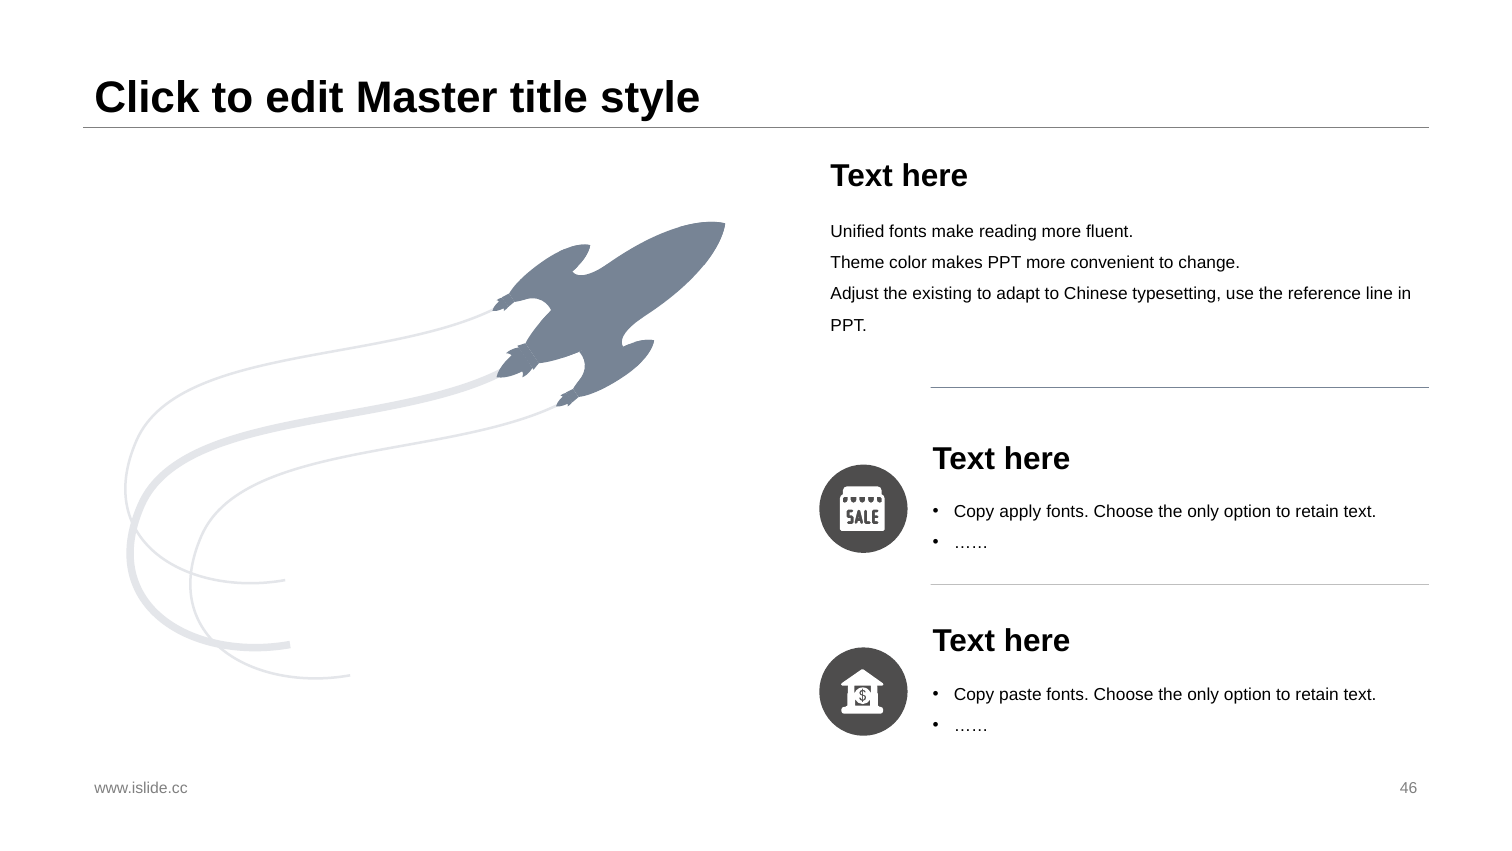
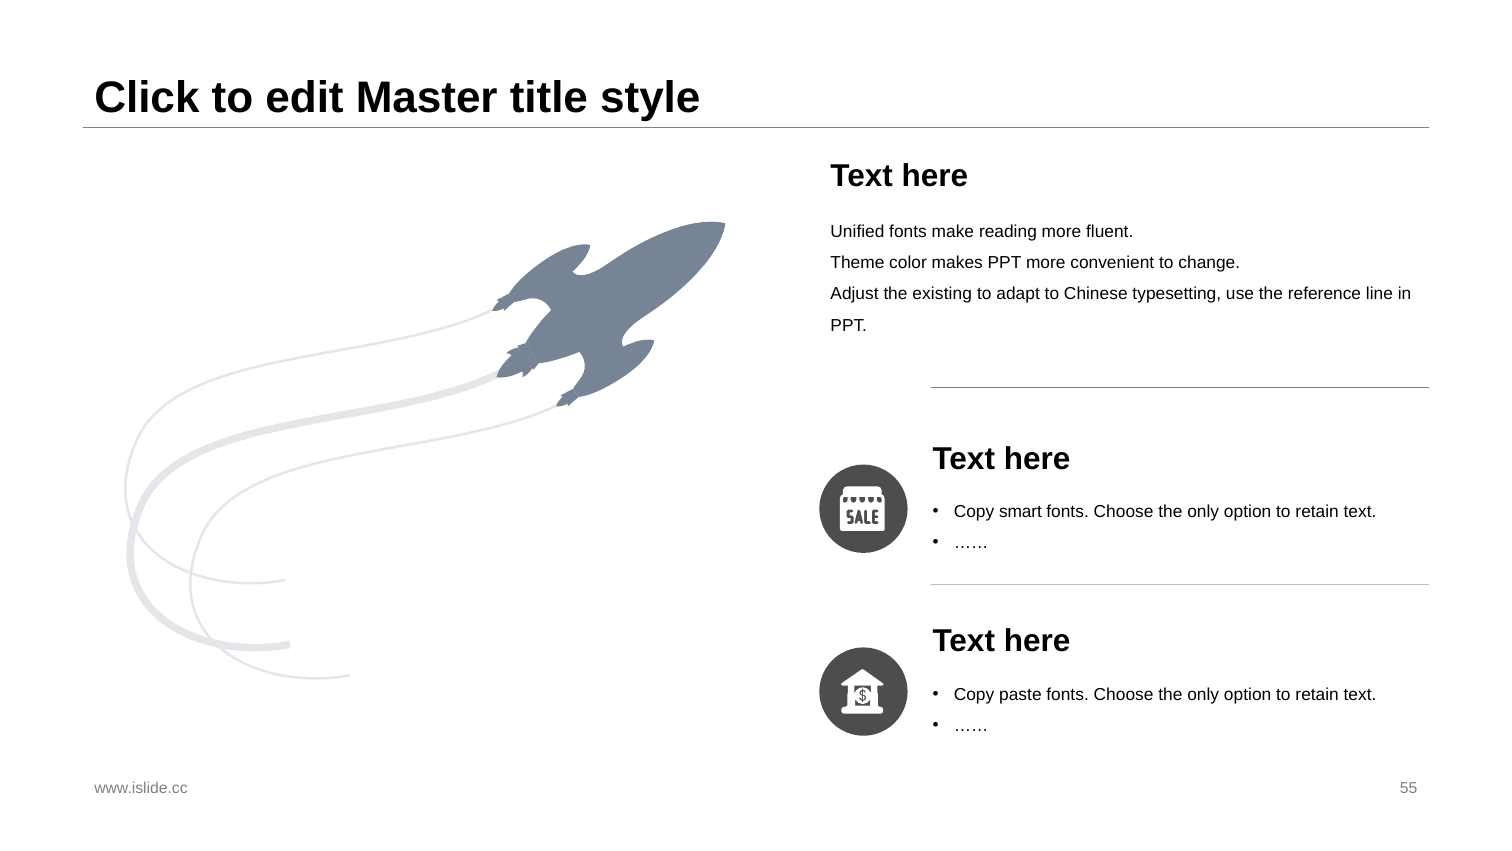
apply: apply -> smart
46: 46 -> 55
